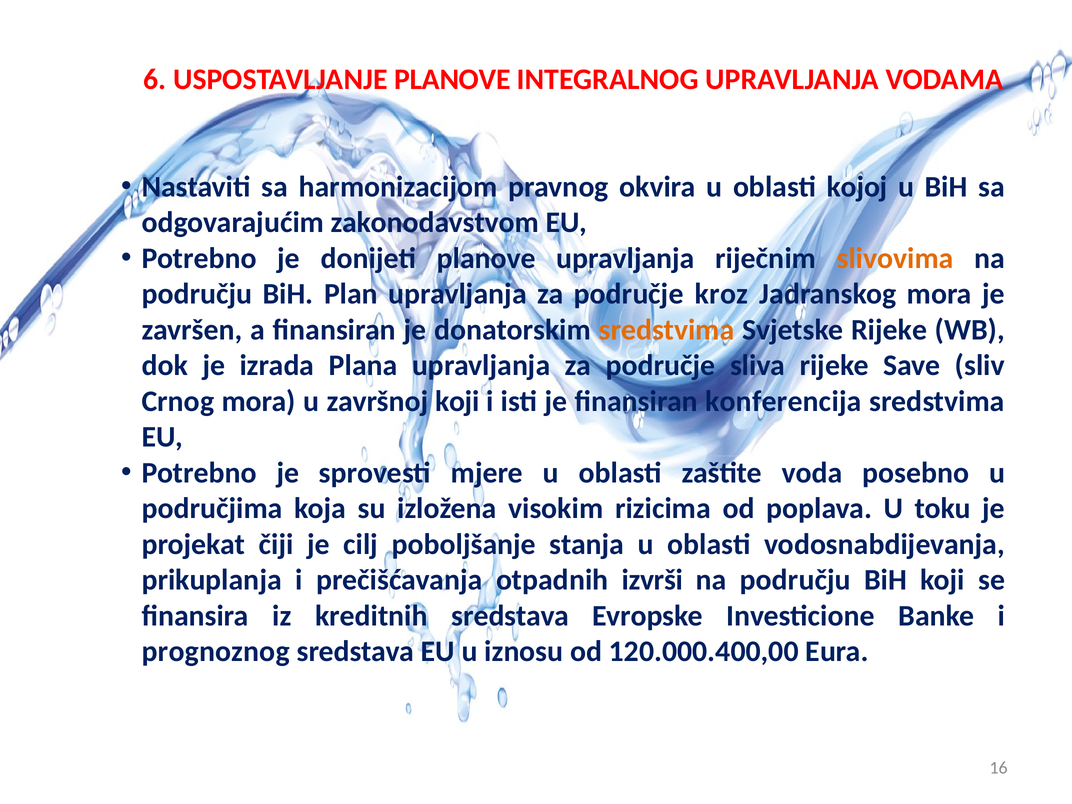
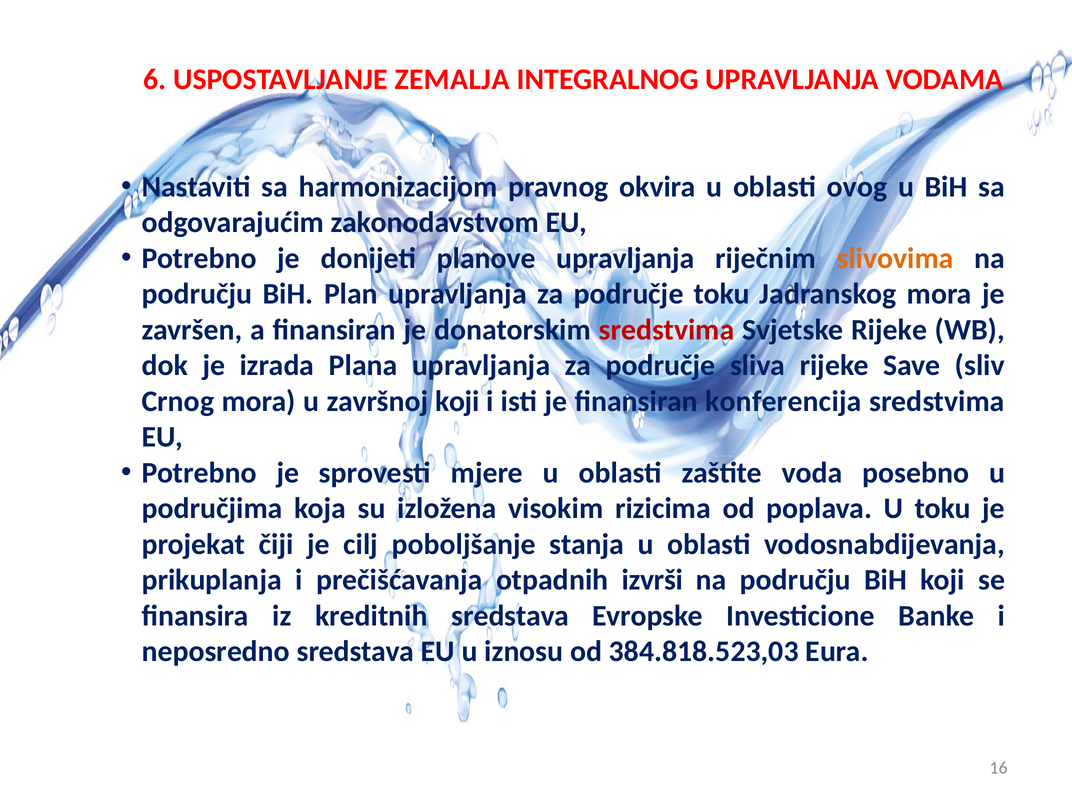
USPOSTAVLJANJE PLANOVE: PLANOVE -> ZEMALJA
kojoj: kojoj -> ovog
područje kroz: kroz -> toku
sredstvima at (667, 330) colour: orange -> red
prognoznog: prognoznog -> neposredno
120.000.400,00: 120.000.400,00 -> 384.818.523,03
